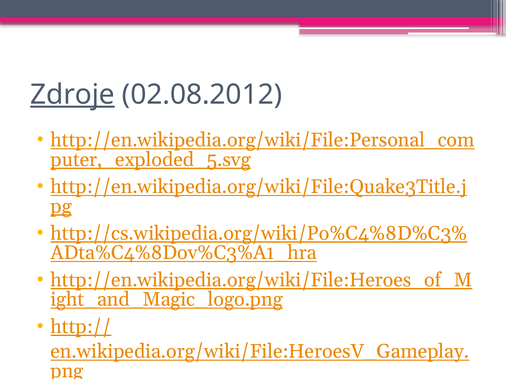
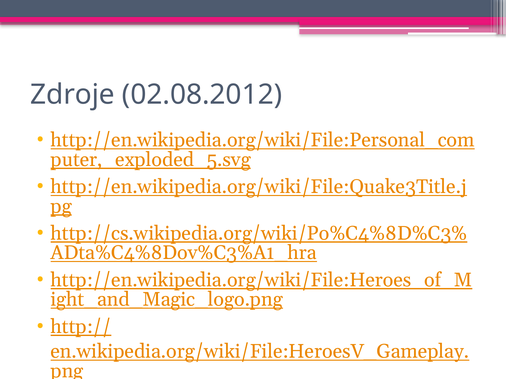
Zdroje at (73, 95) underline: present -> none
